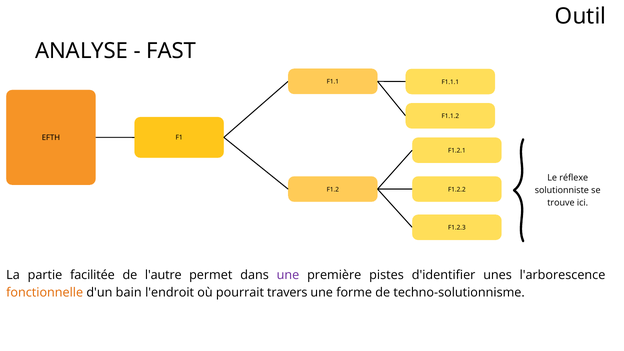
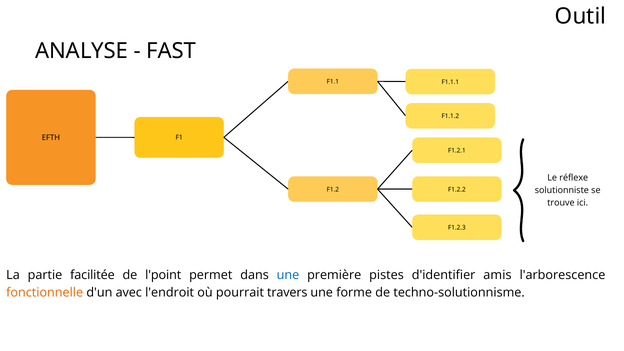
l'autre: l'autre -> l'point
une at (288, 275) colour: purple -> blue
unes: unes -> amis
bain: bain -> avec
